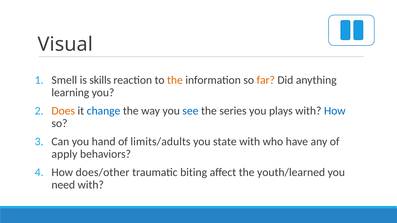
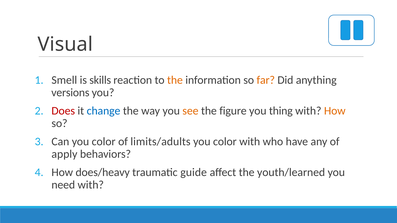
learning: learning -> versions
Does colour: orange -> red
see colour: blue -> orange
series: series -> figure
plays: plays -> thing
How at (335, 111) colour: blue -> orange
Can you hand: hand -> color
state at (225, 142): state -> color
does/other: does/other -> does/heavy
biting: biting -> guide
